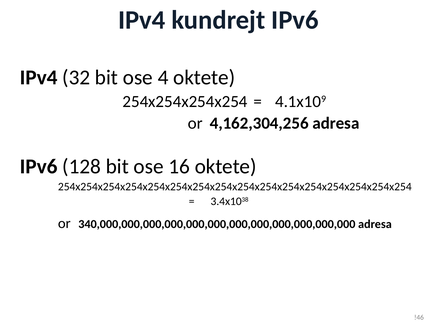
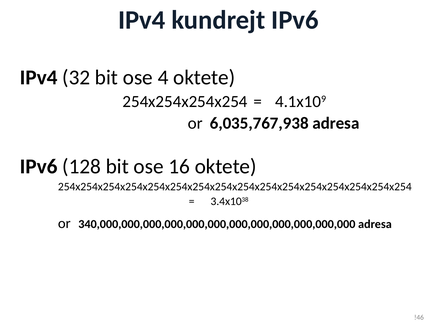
4,162,304,256: 4,162,304,256 -> 6,035,767,938
